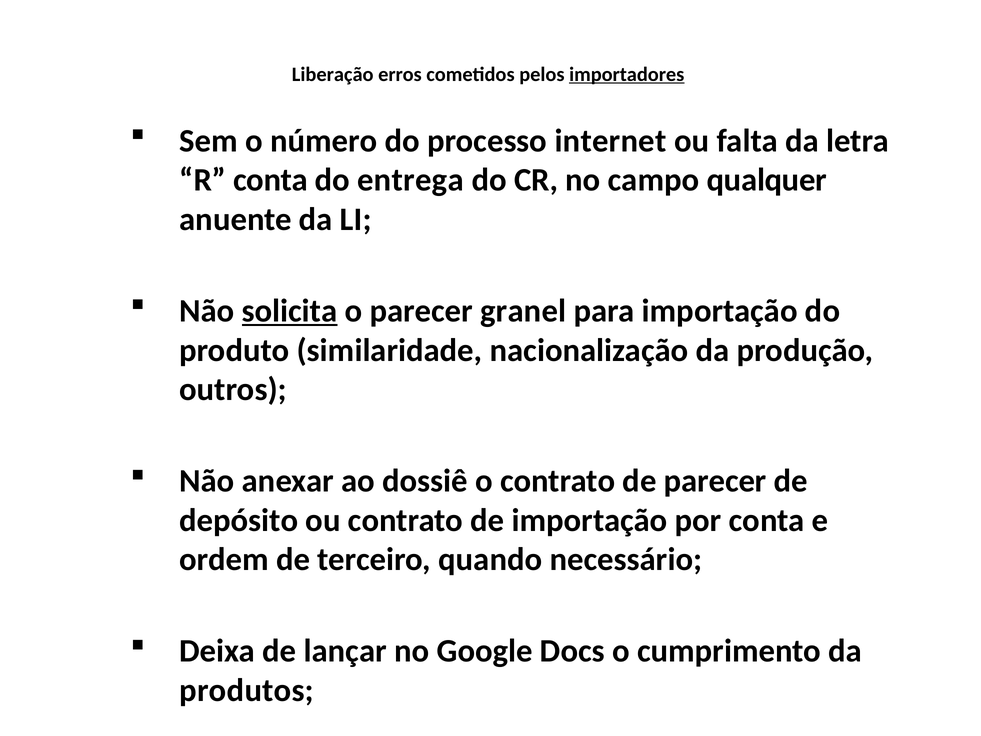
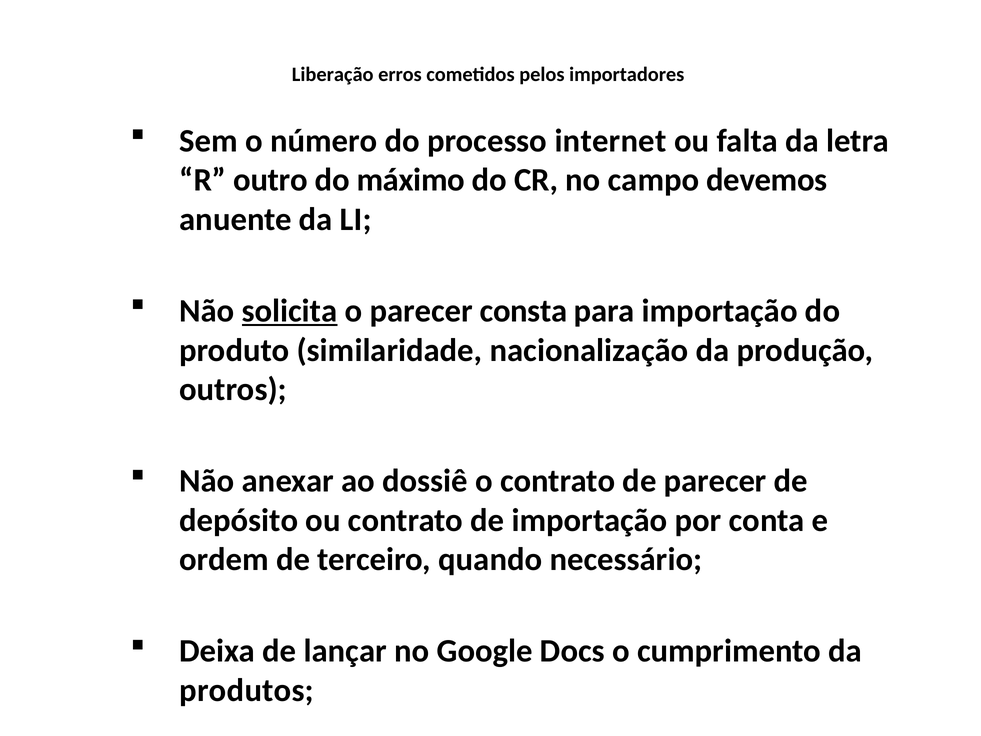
importadores underline: present -> none
R conta: conta -> outro
entrega: entrega -> máximo
qualquer: qualquer -> devemos
granel: granel -> consta
